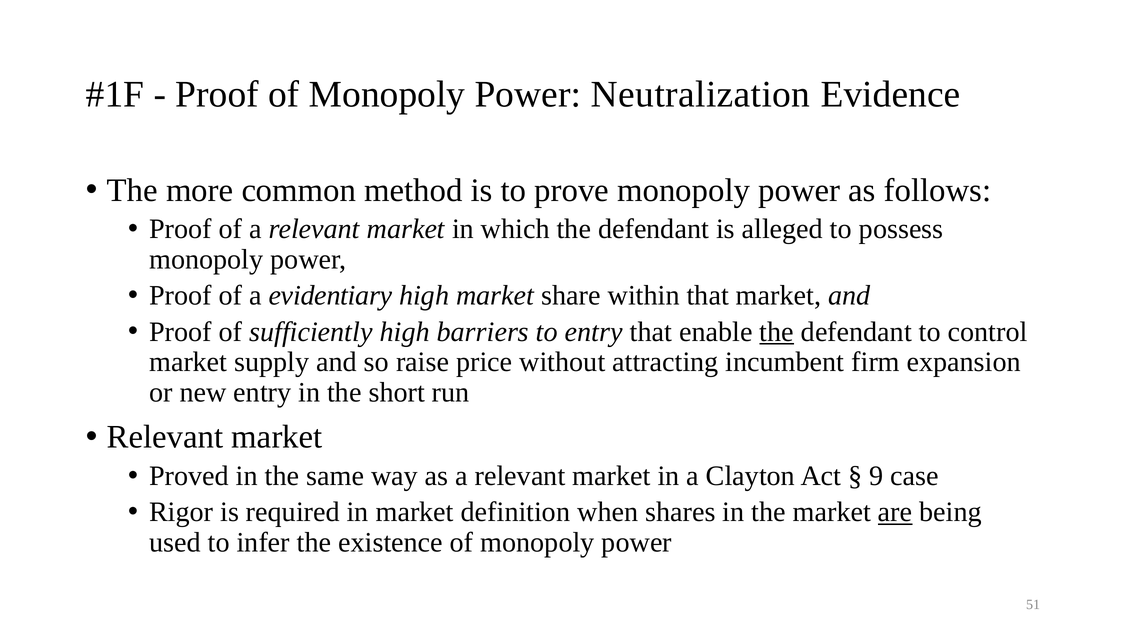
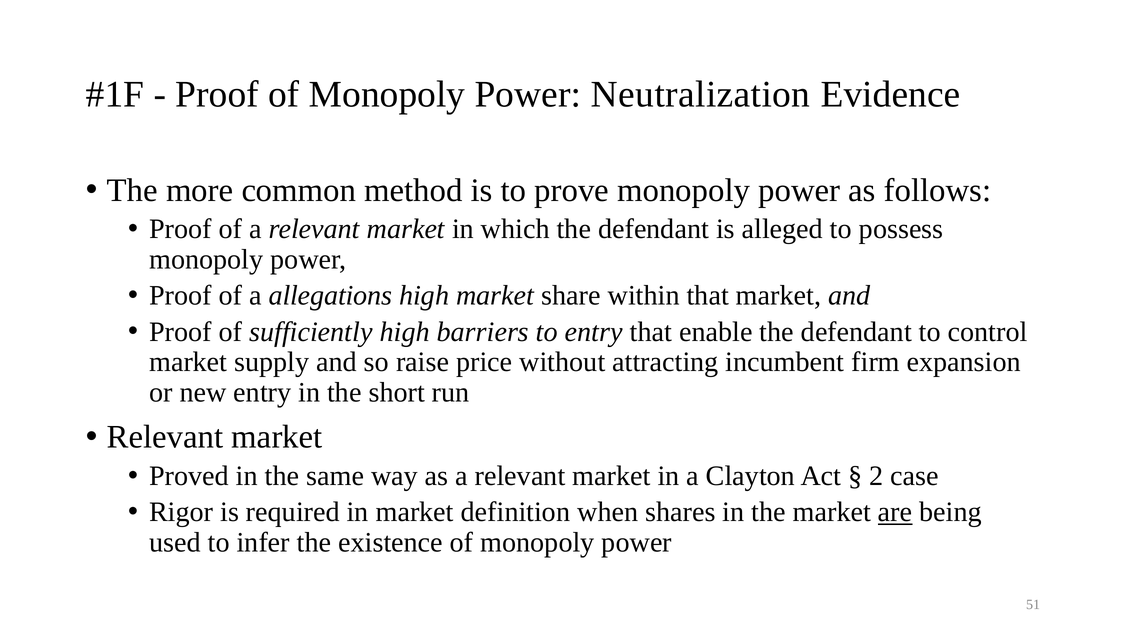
evidentiary: evidentiary -> allegations
the at (777, 332) underline: present -> none
9: 9 -> 2
